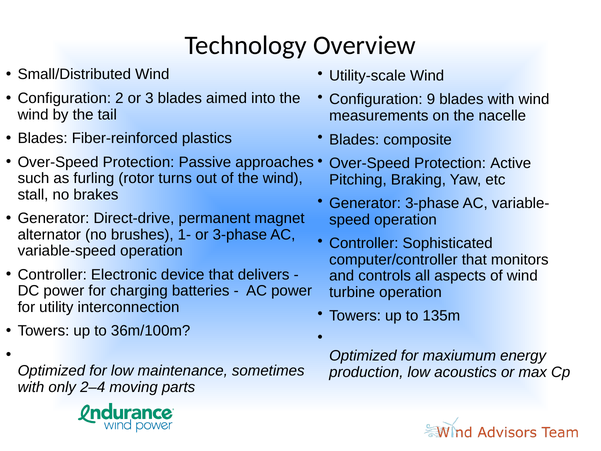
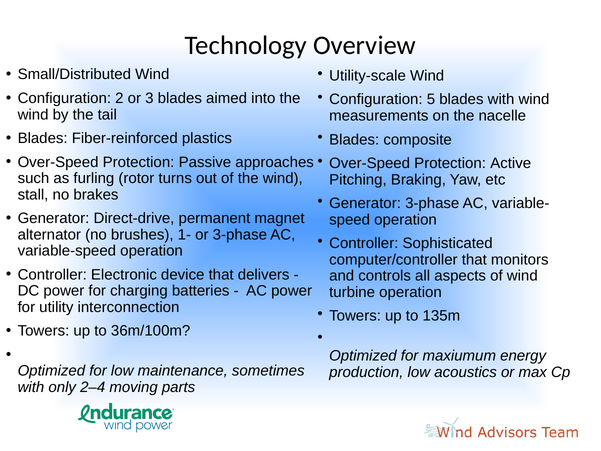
9: 9 -> 5
